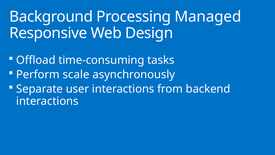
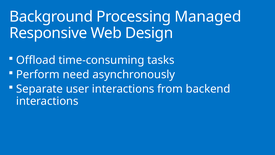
scale: scale -> need
